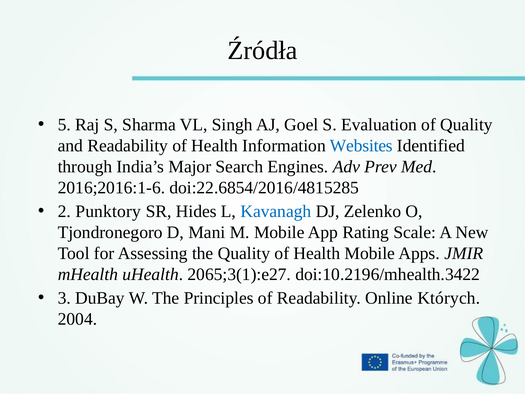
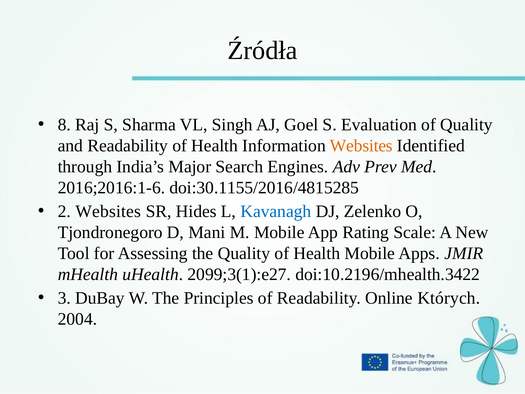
5: 5 -> 8
Websites at (361, 146) colour: blue -> orange
doi:22.6854/2016/4815285: doi:22.6854/2016/4815285 -> doi:30.1155/2016/4815285
2 Punktory: Punktory -> Websites
2065;3(1):e27: 2065;3(1):e27 -> 2099;3(1):e27
